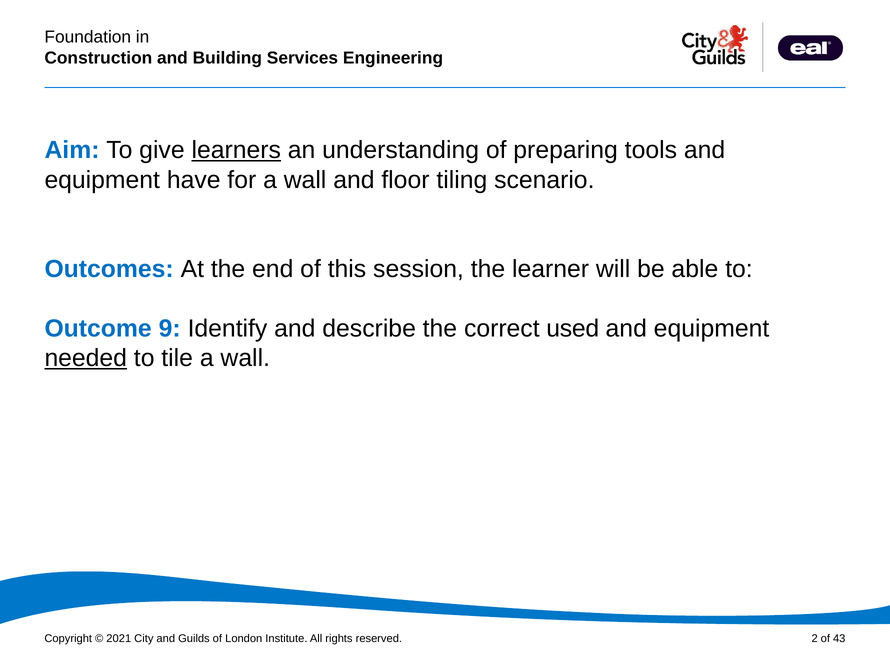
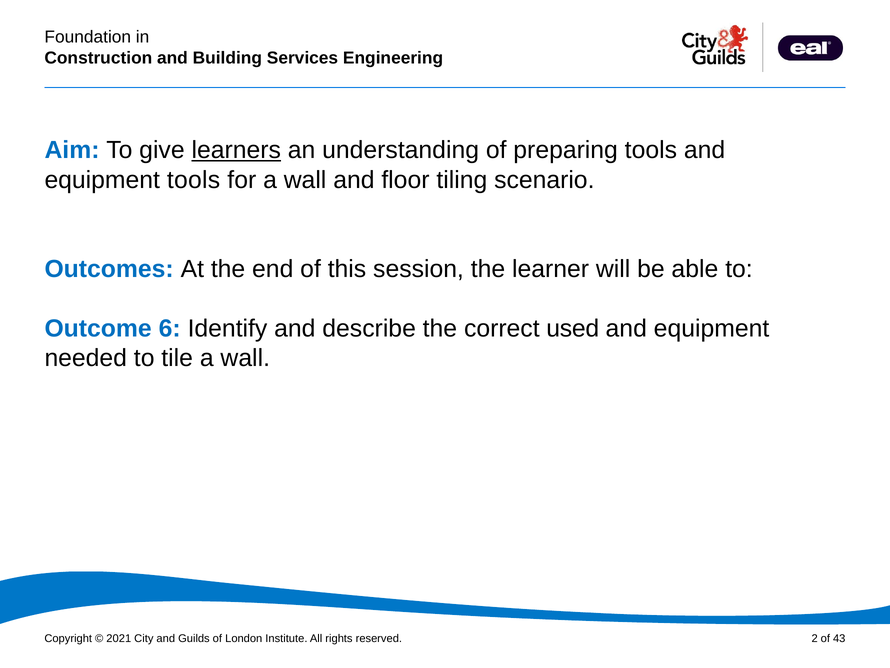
equipment have: have -> tools
9: 9 -> 6
needed underline: present -> none
